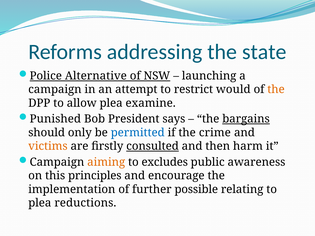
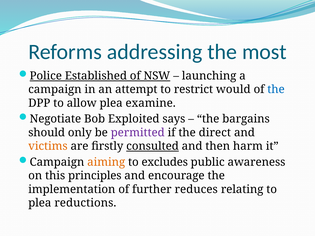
state: state -> most
Alternative: Alternative -> Established
the at (276, 89) colour: orange -> blue
Punished: Punished -> Negotiate
President: President -> Exploited
bargains underline: present -> none
permitted colour: blue -> purple
crime: crime -> direct
possible: possible -> reduces
